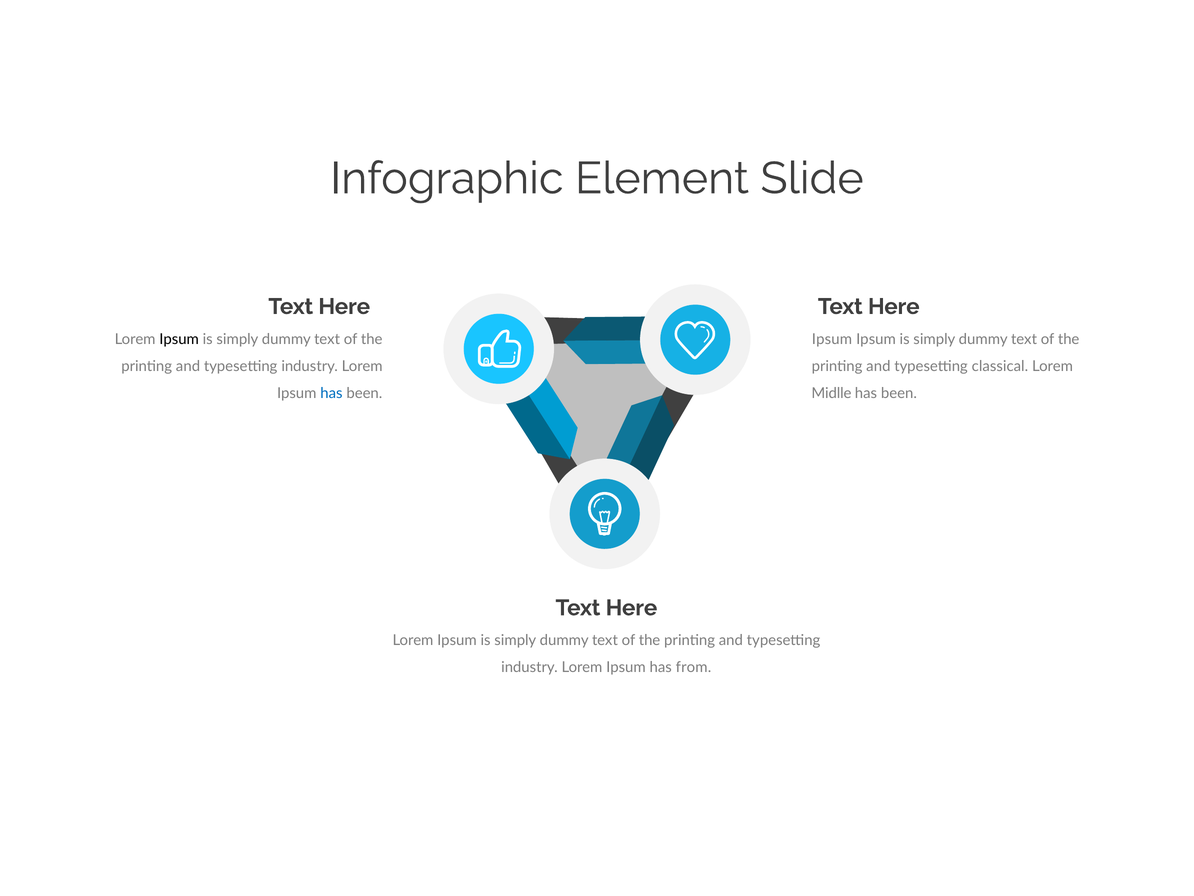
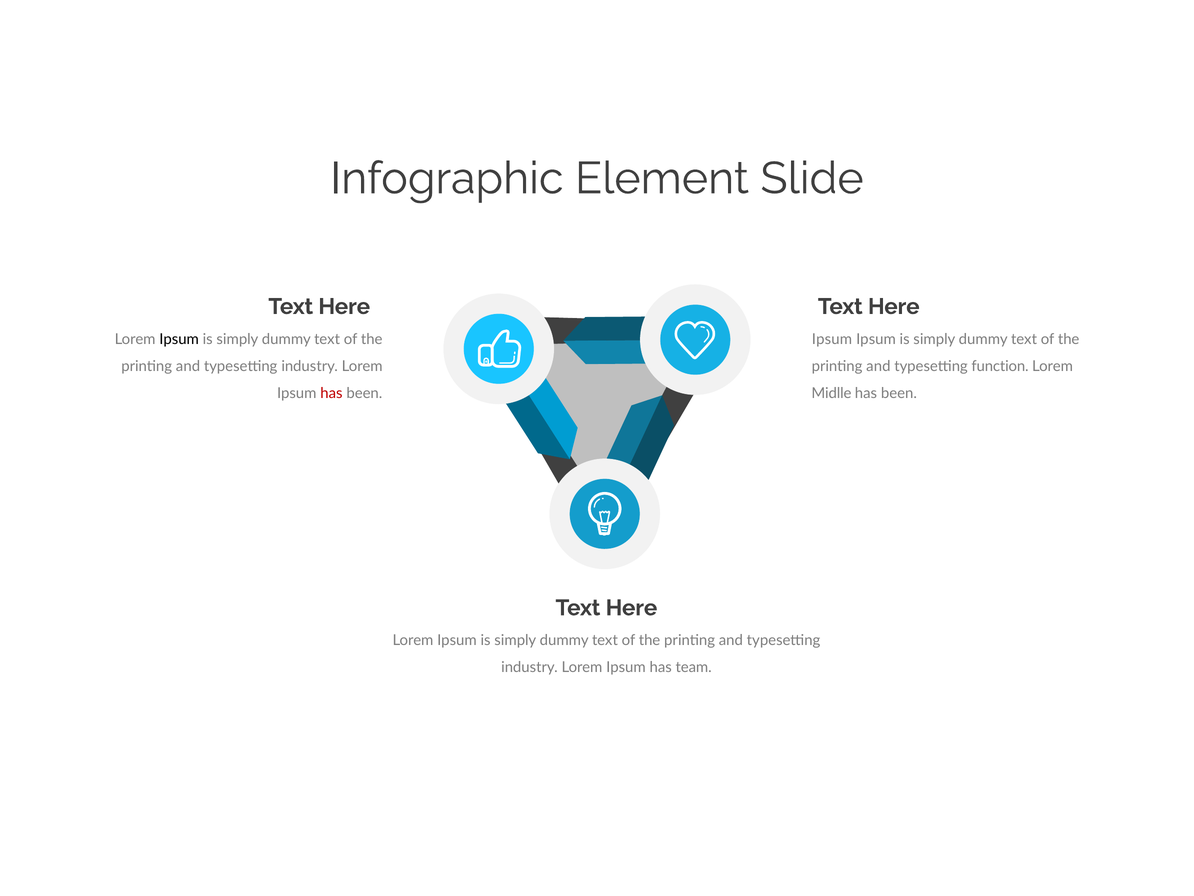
classical: classical -> function
has at (331, 393) colour: blue -> red
from: from -> team
